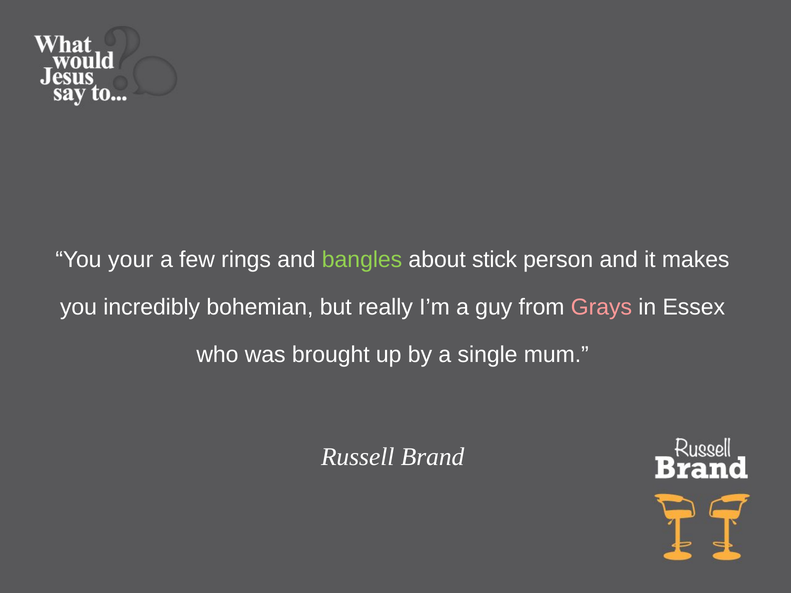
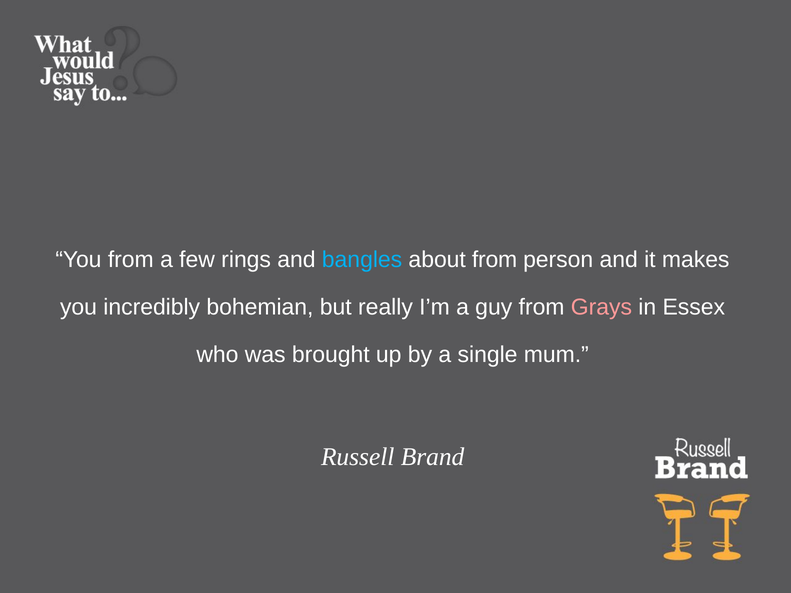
You your: your -> from
bangles colour: light green -> light blue
about stick: stick -> from
